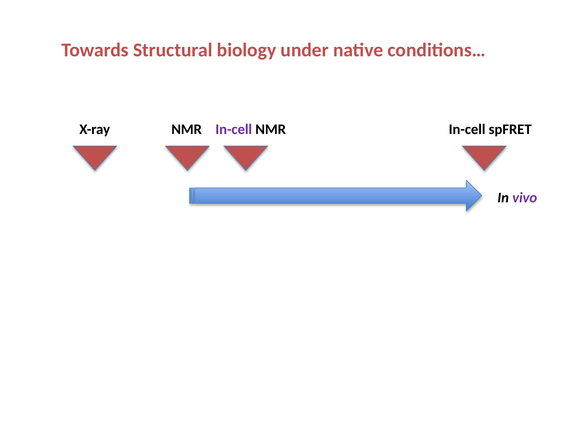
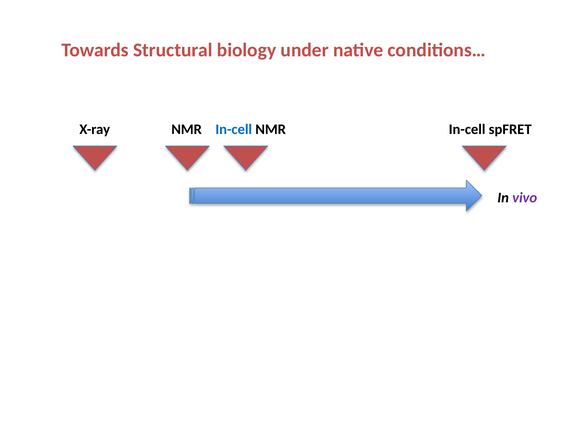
In-cell at (234, 129) colour: purple -> blue
